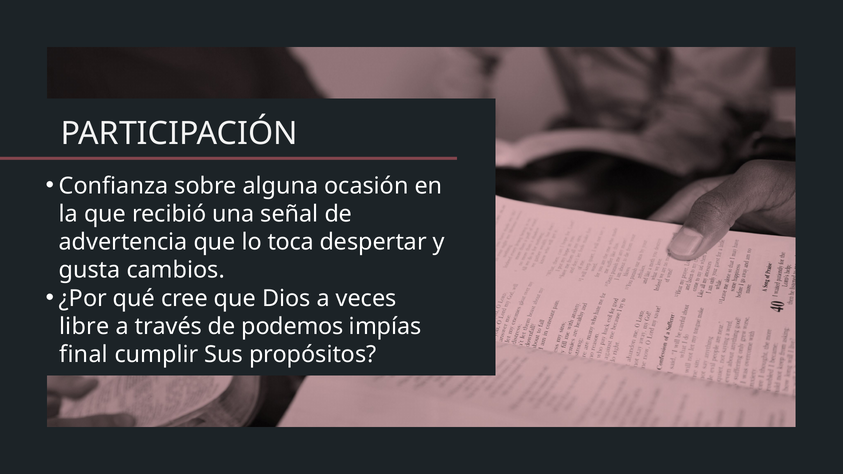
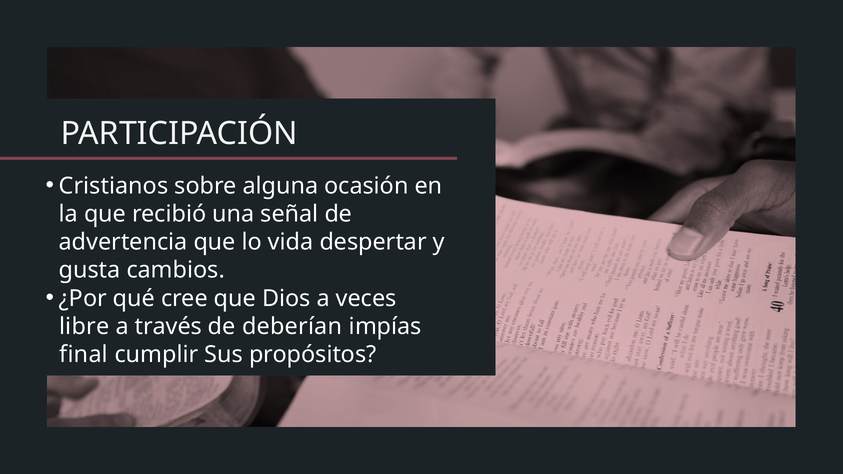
Confianza: Confianza -> Cristianos
toca: toca -> vida
podemos: podemos -> deberían
